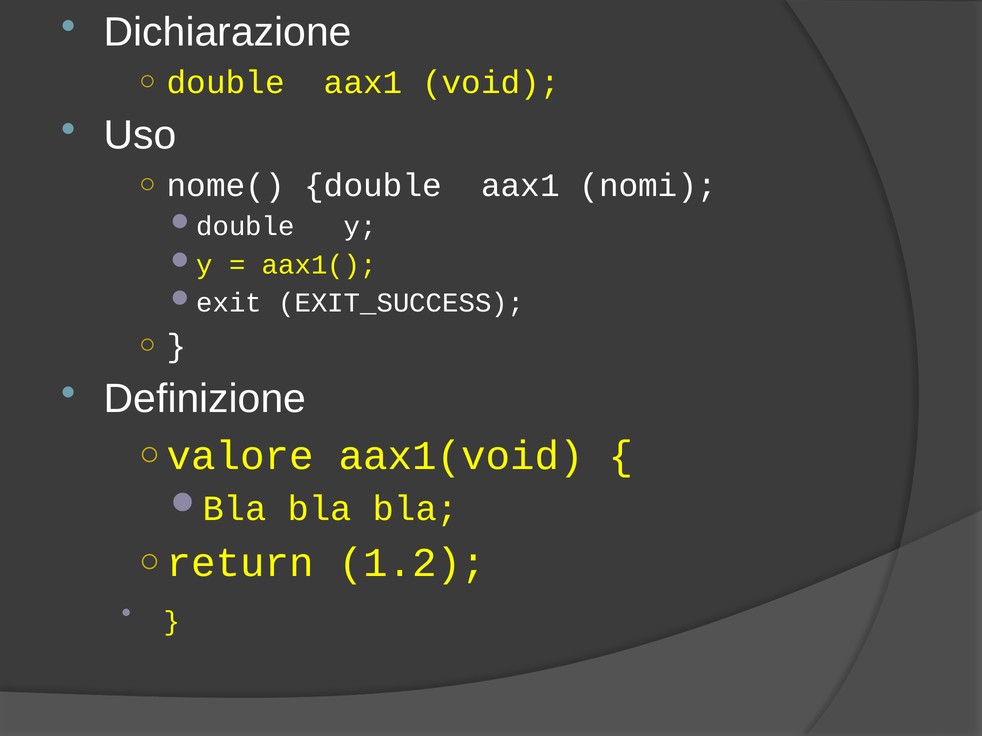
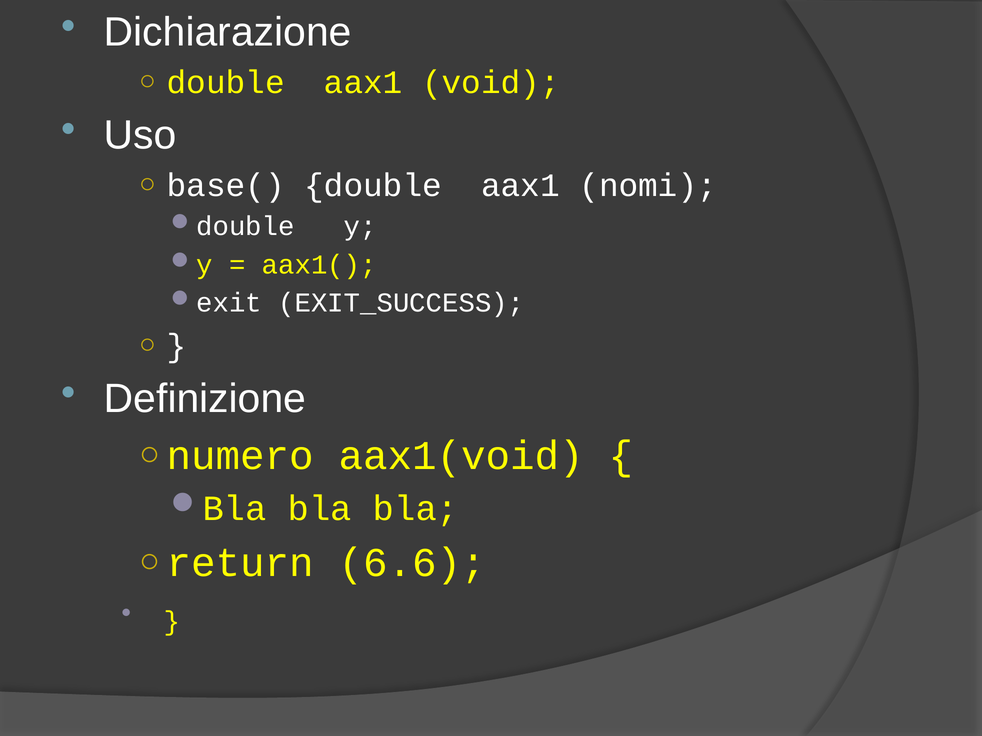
nome(: nome( -> base(
valore: valore -> numero
1.2: 1.2 -> 6.6
